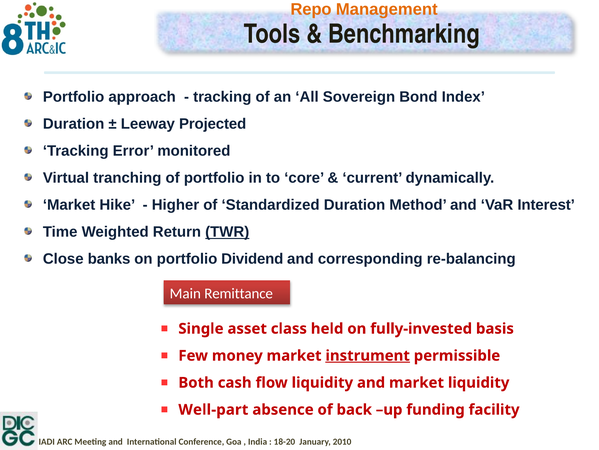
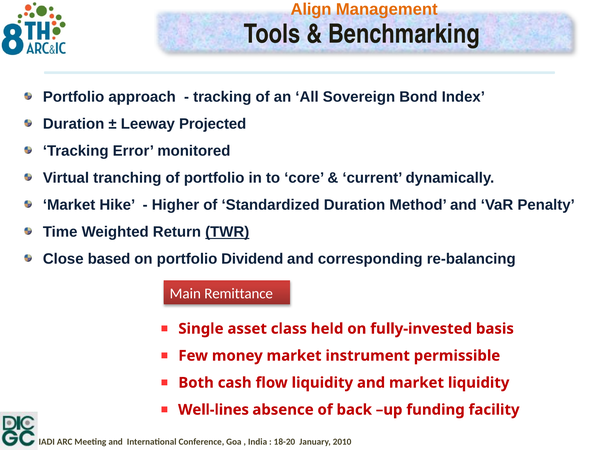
Repo: Repo -> Align
Interest: Interest -> Penalty
banks: banks -> based
instrument underline: present -> none
Well-part: Well-part -> Well-lines
